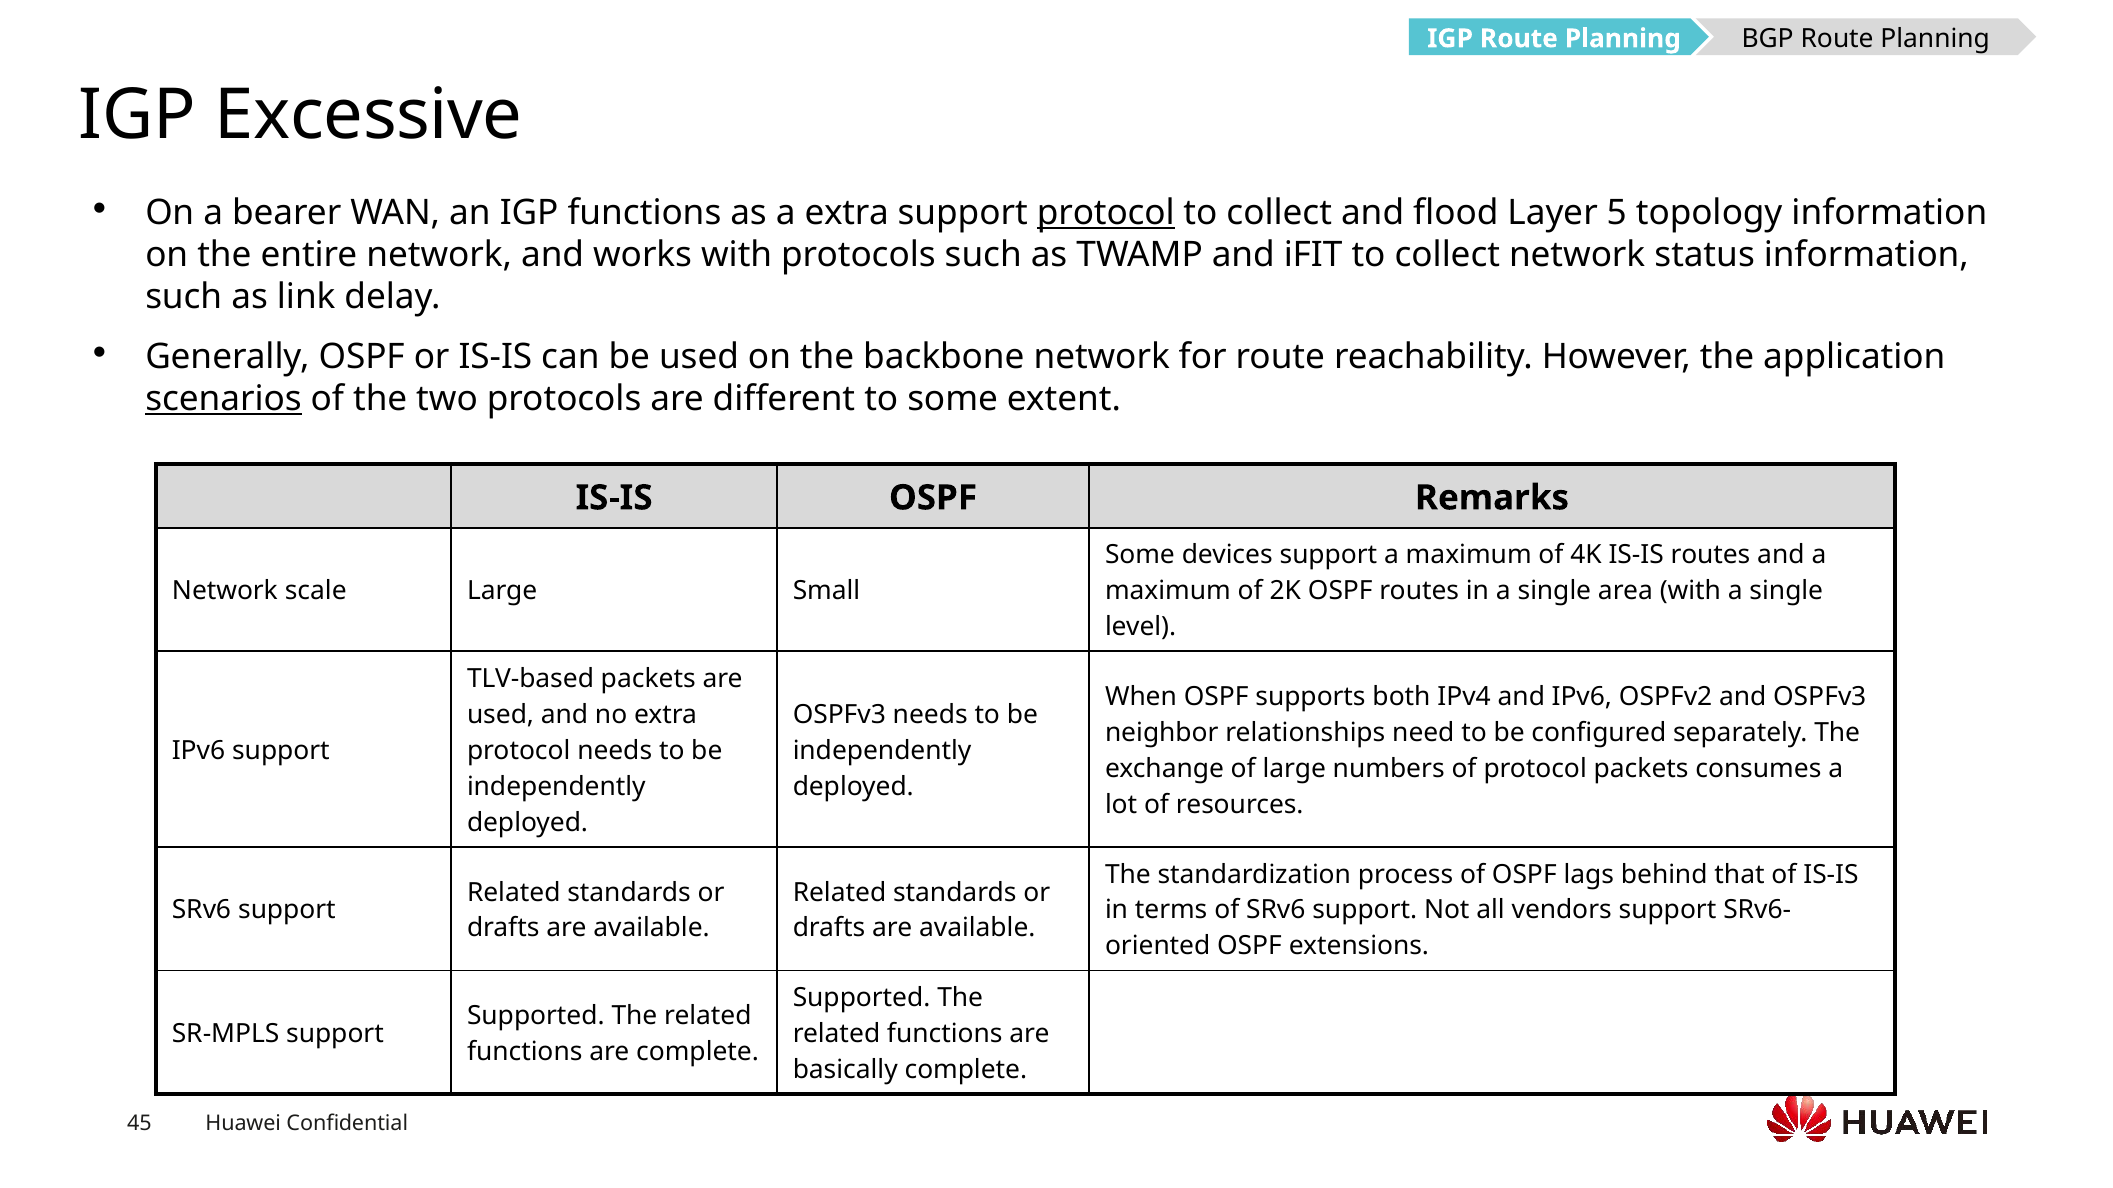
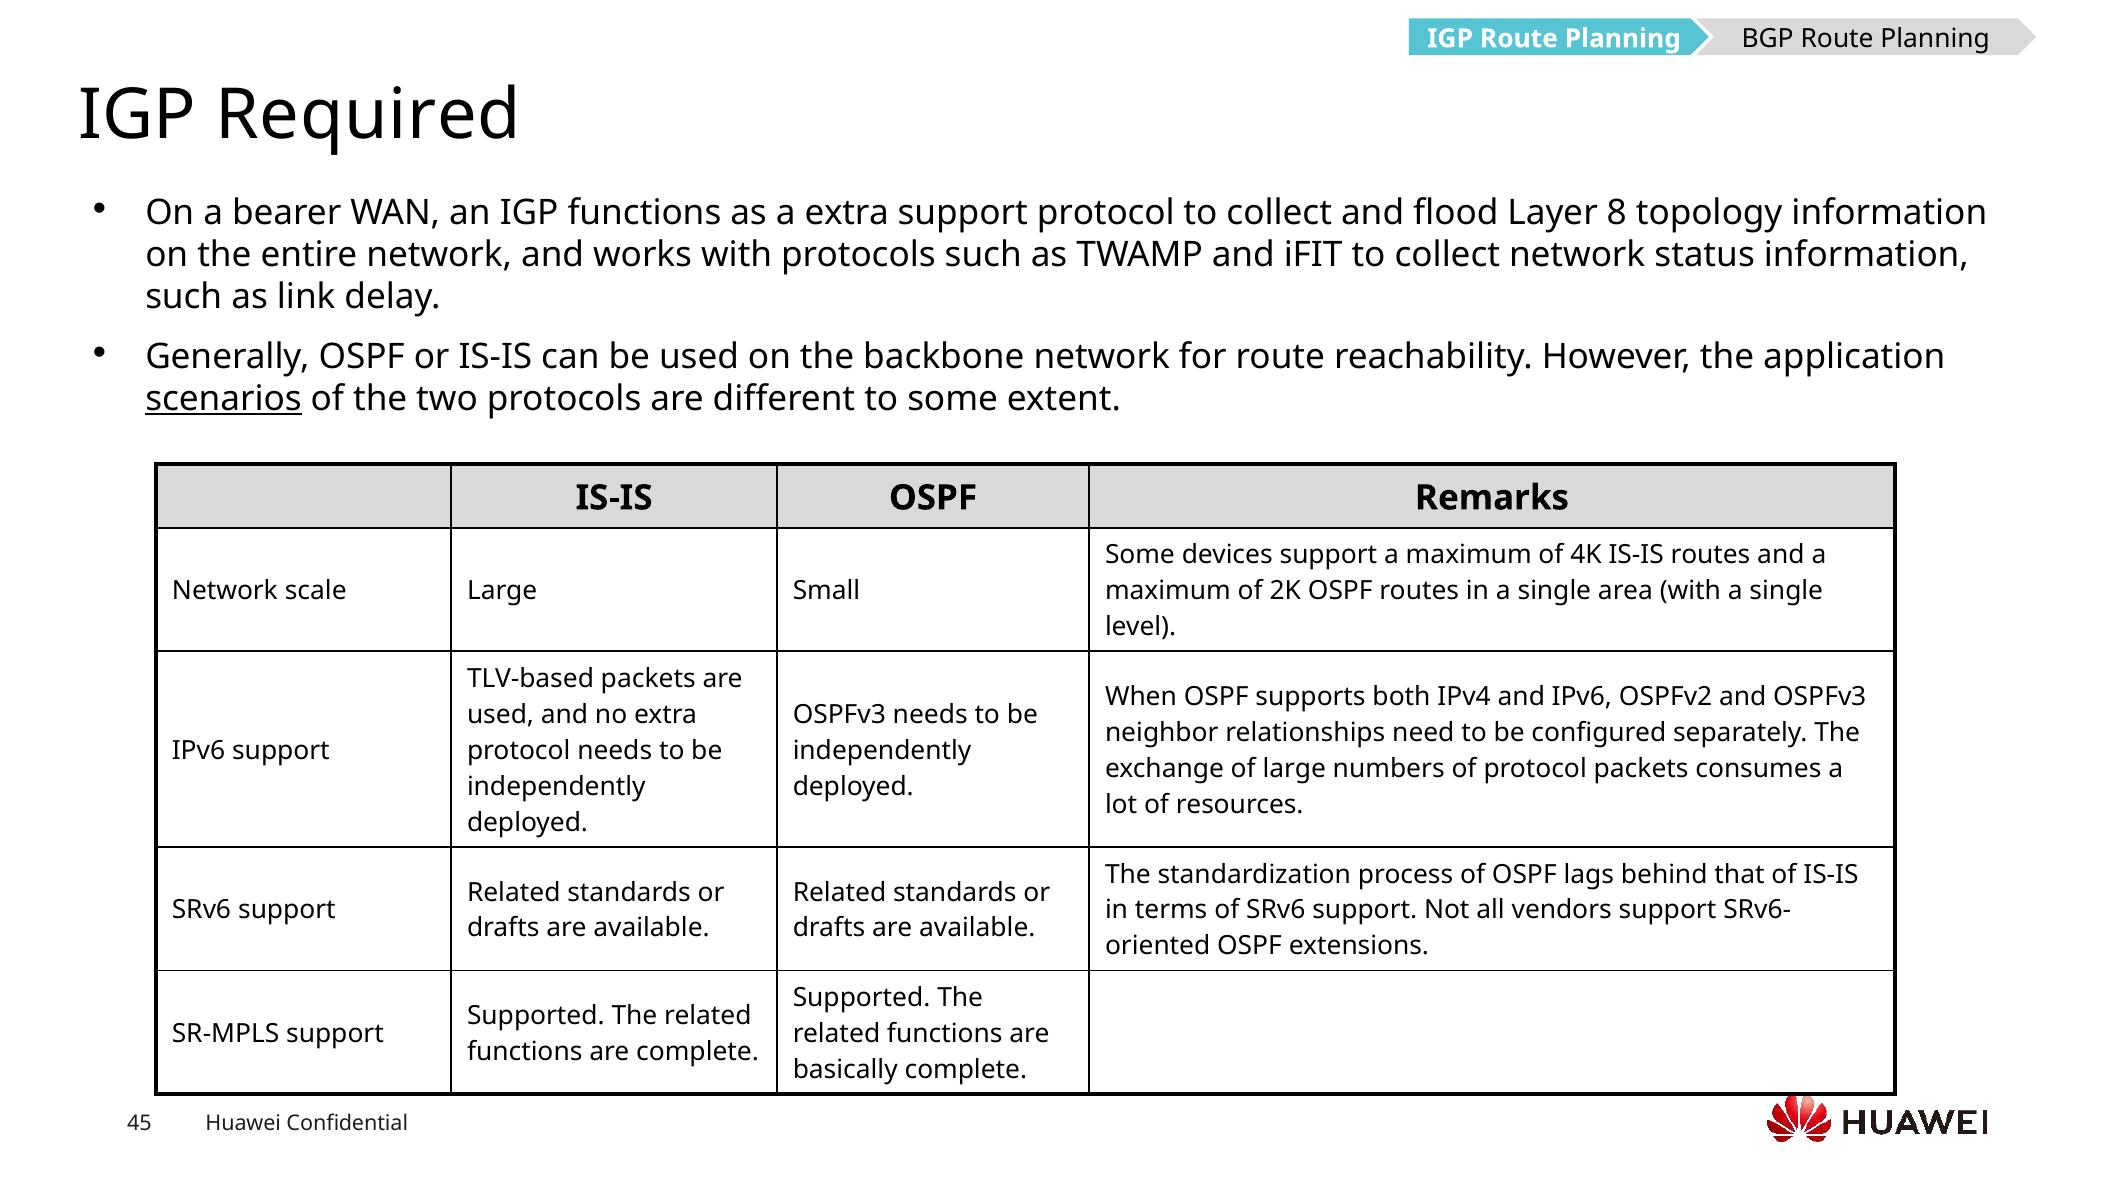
Excessive: Excessive -> Required
protocol at (1106, 213) underline: present -> none
5: 5 -> 8
